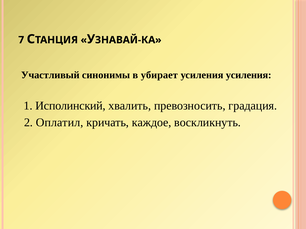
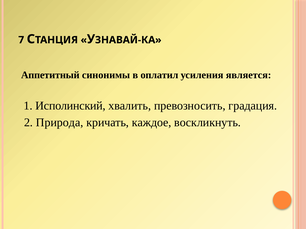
Участливый: Участливый -> Аппетитный
убирает: убирает -> оплатил
усиления усиления: усиления -> является
Оплатил: Оплатил -> Природа
